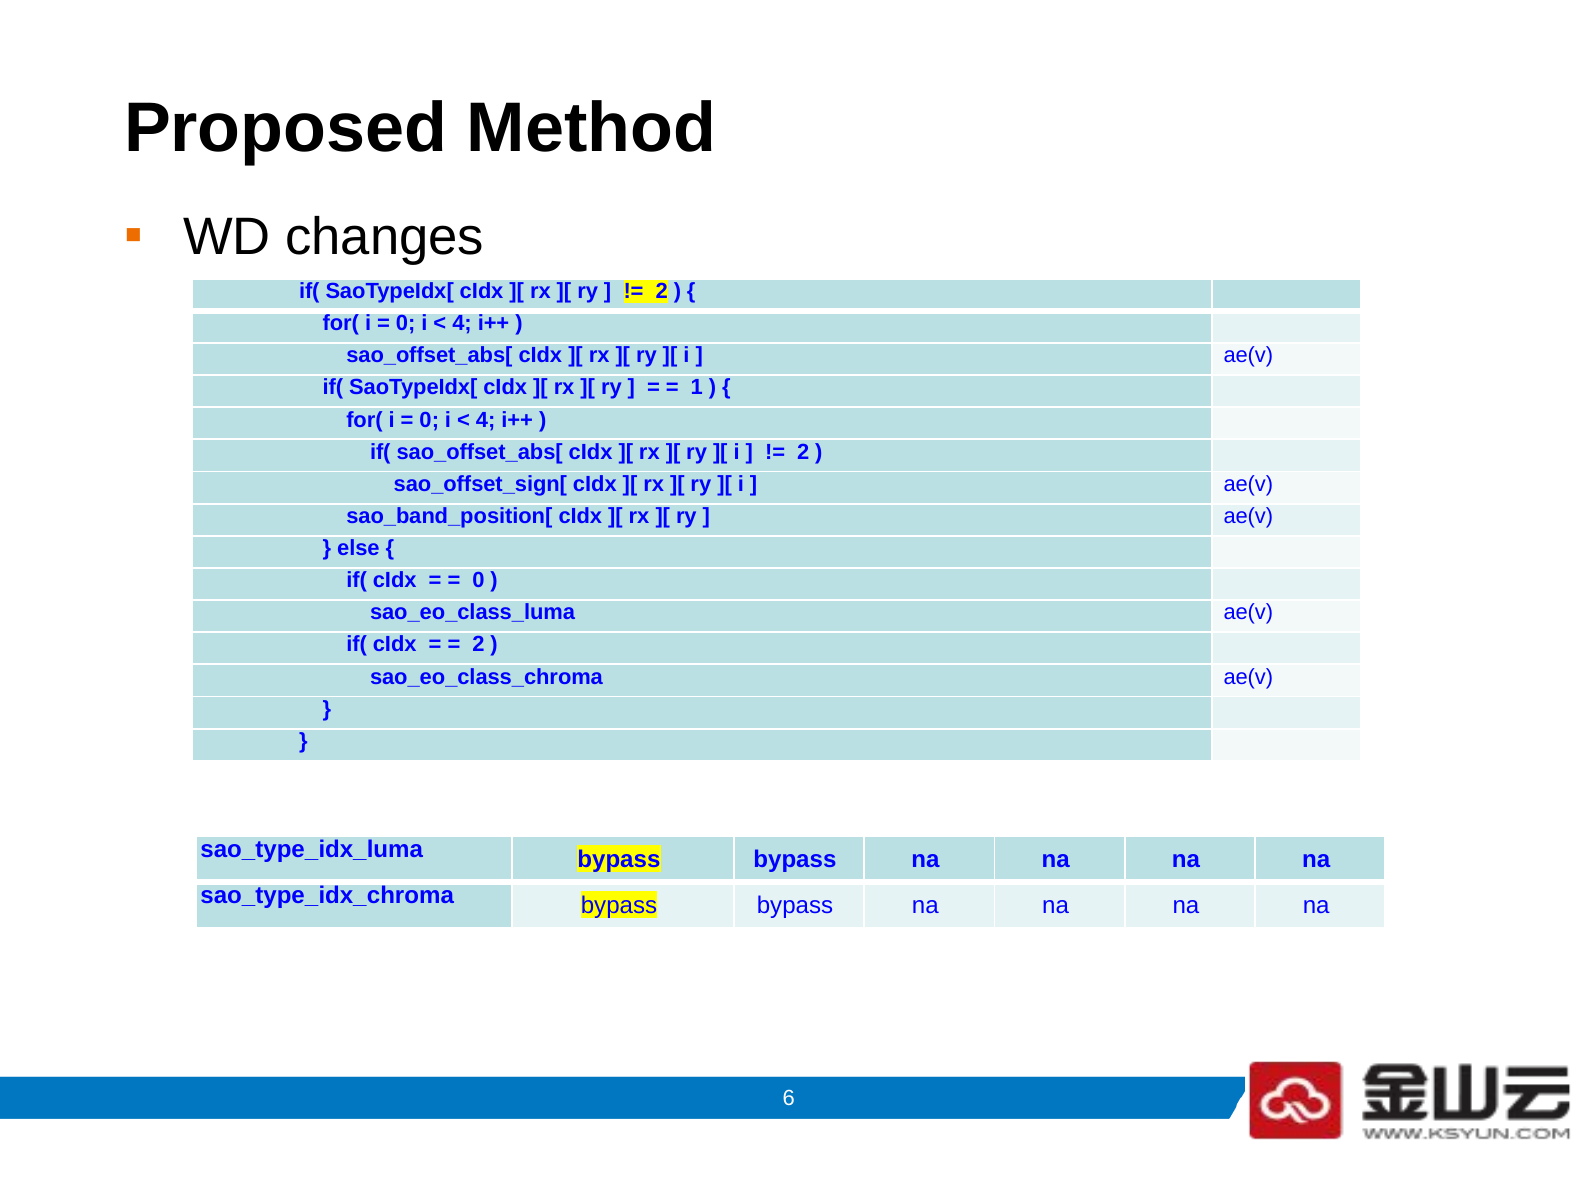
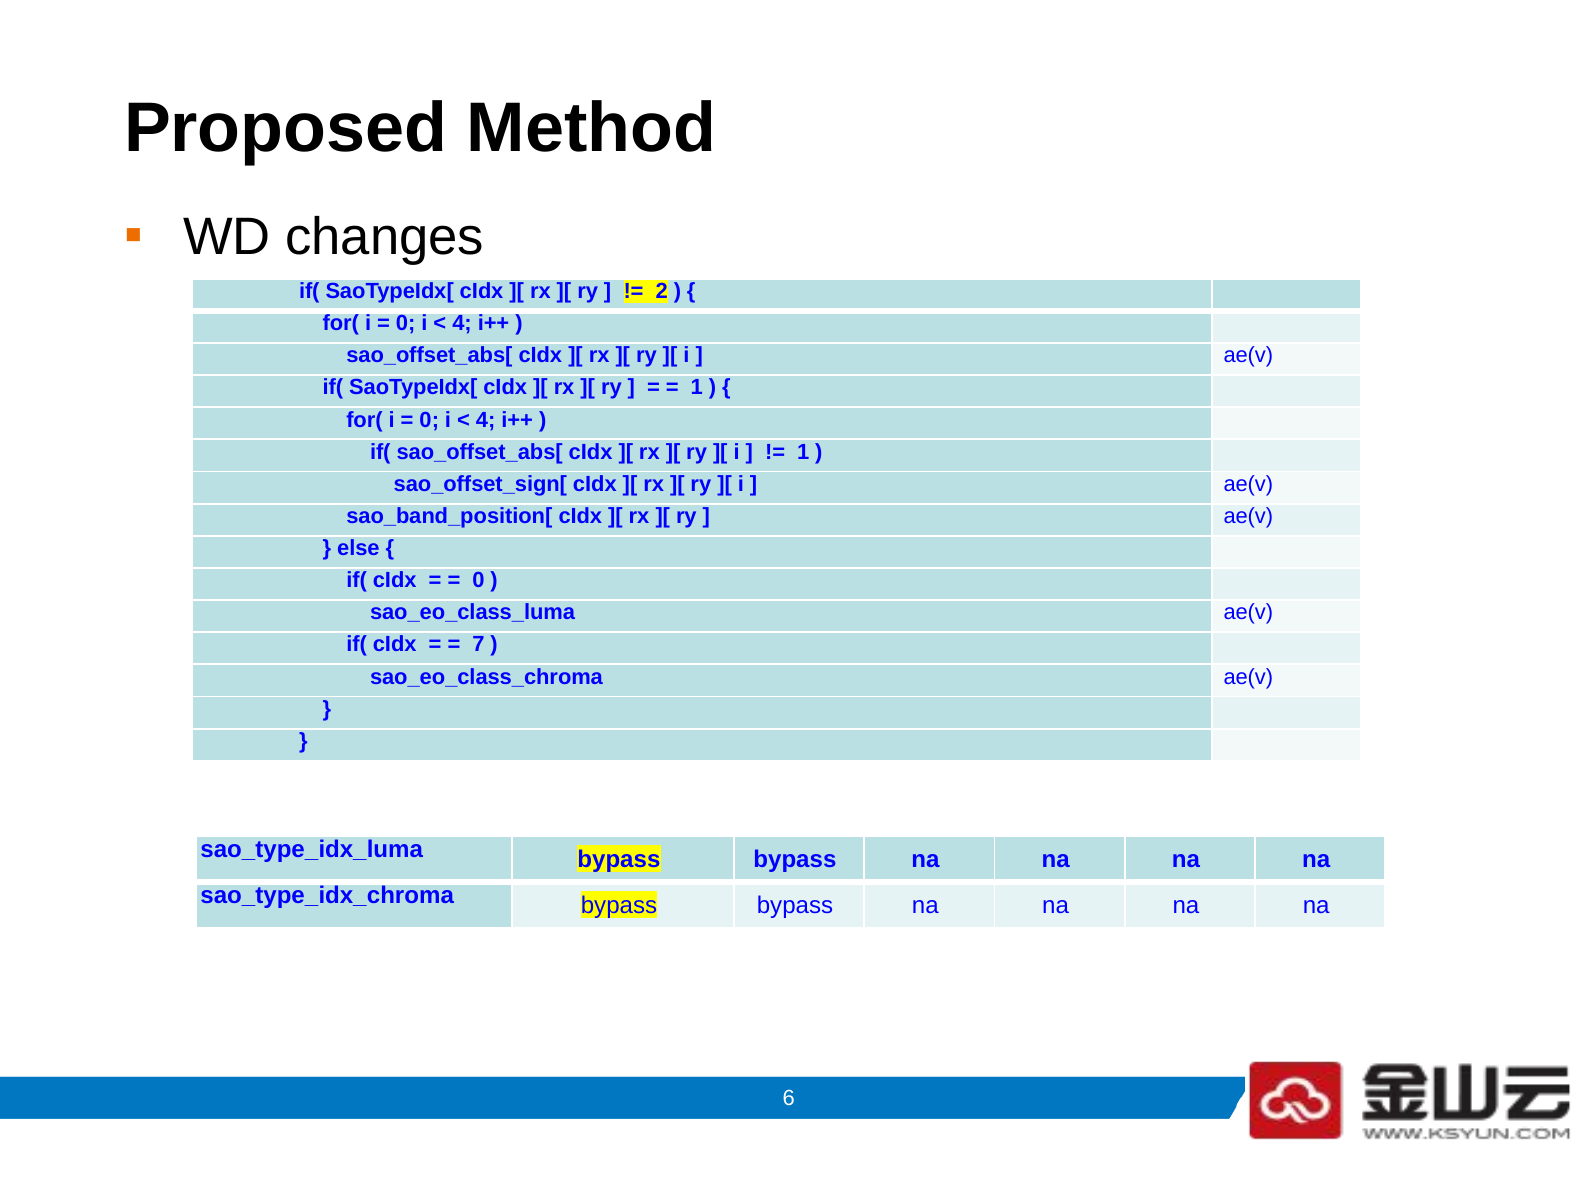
2 at (803, 452): 2 -> 1
2 at (478, 644): 2 -> 7
